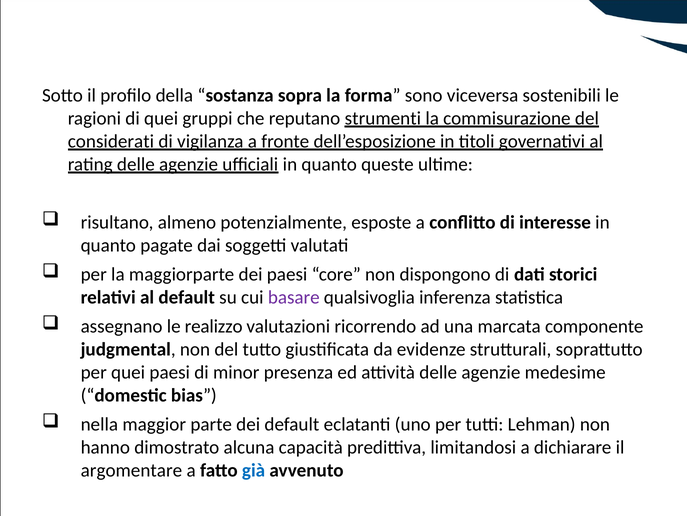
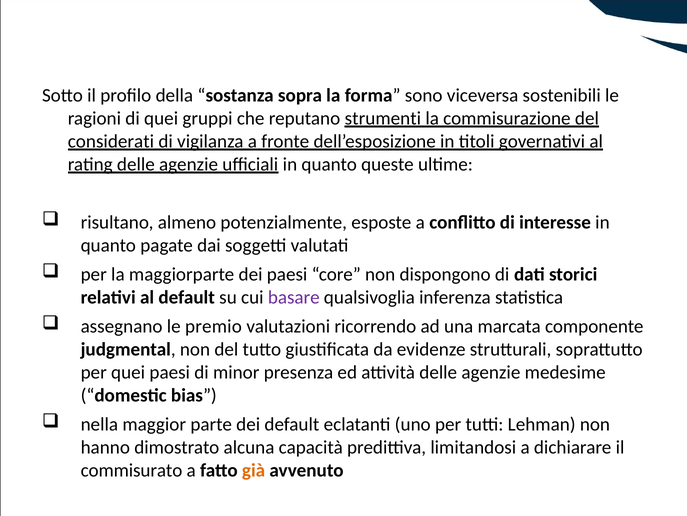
realizzo: realizzo -> premio
argomentare: argomentare -> commisurato
già colour: blue -> orange
